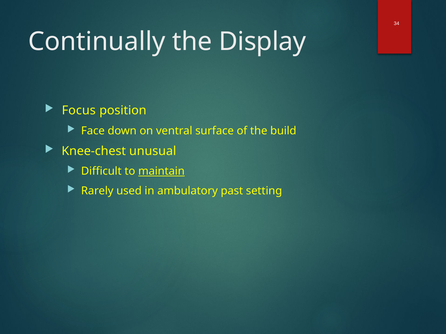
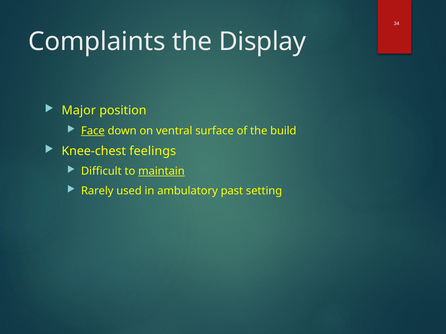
Continually: Continually -> Complaints
Focus: Focus -> Major
Face underline: none -> present
unusual: unusual -> feelings
